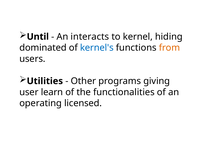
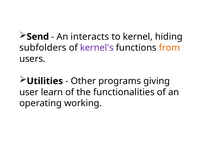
Until: Until -> Send
dominated: dominated -> subfolders
kernel's colour: blue -> purple
licensed: licensed -> working
